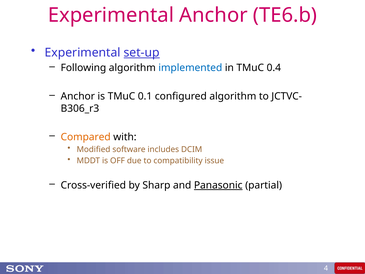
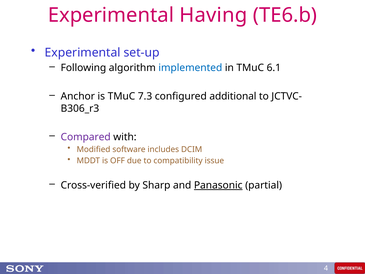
Experimental Anchor: Anchor -> Having
set-up underline: present -> none
0.4: 0.4 -> 6.1
0.1: 0.1 -> 7.3
configured algorithm: algorithm -> additional
Compared colour: orange -> purple
